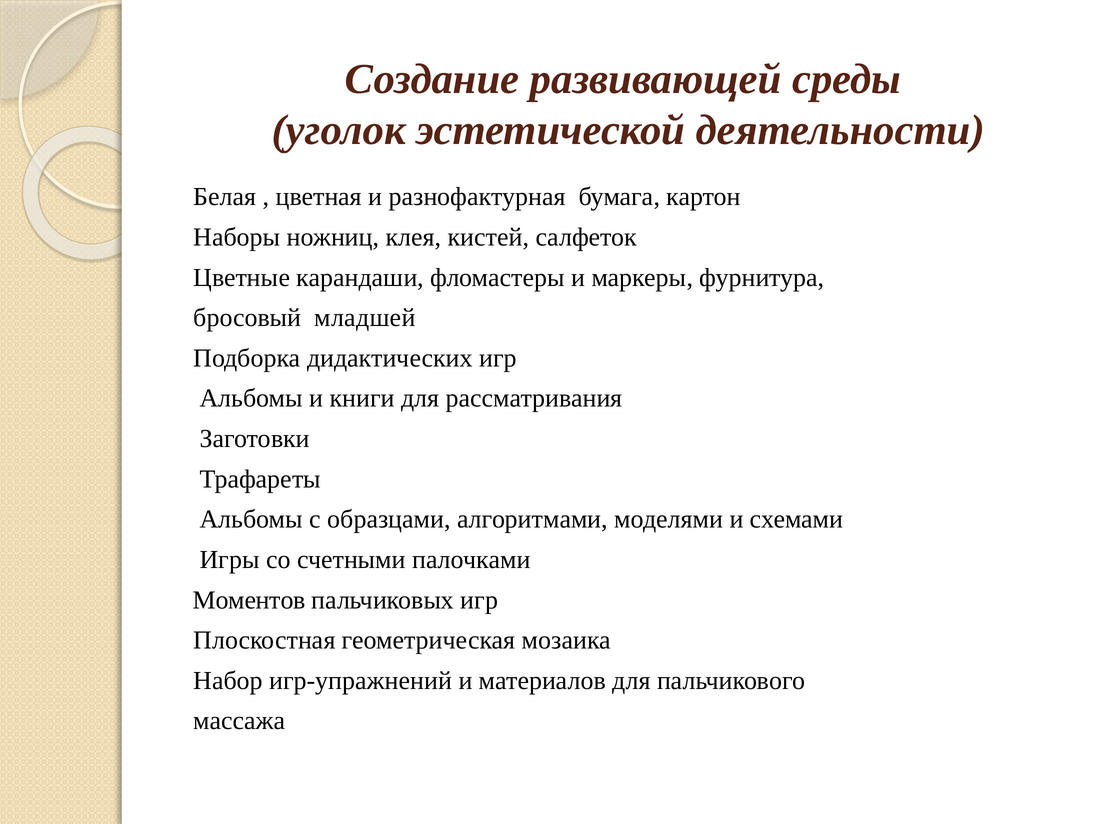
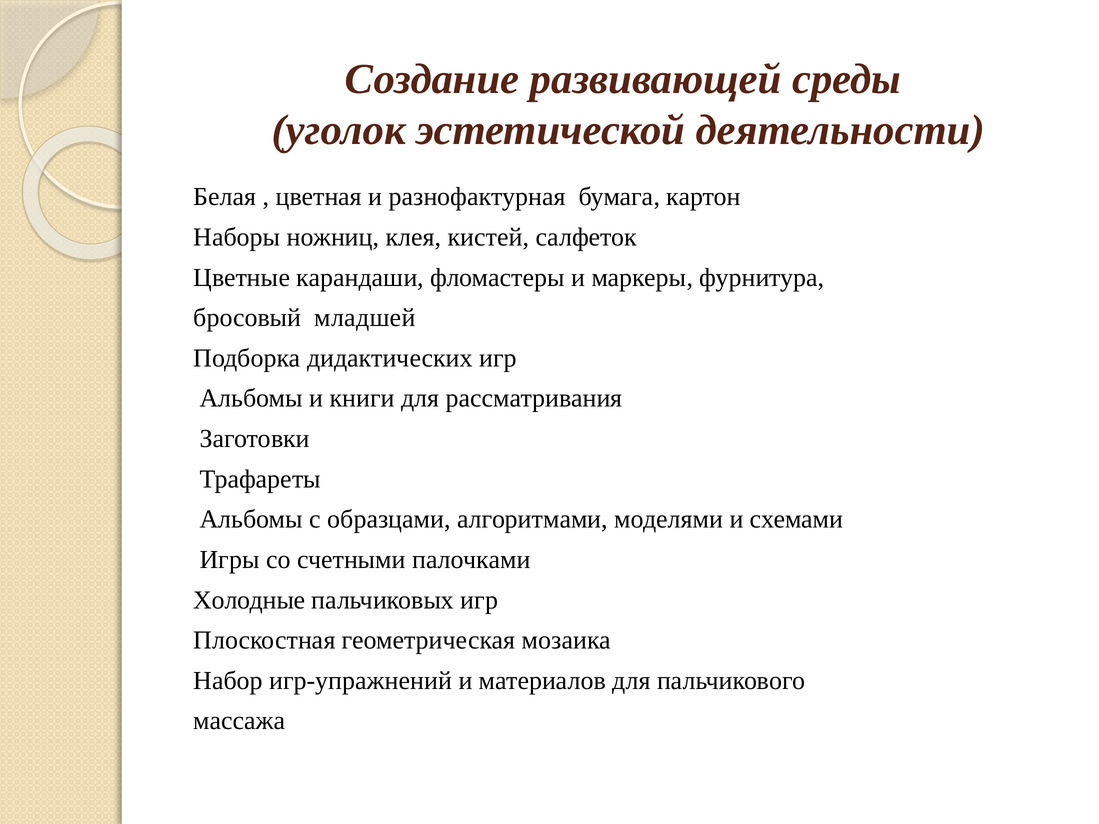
Моментов: Моментов -> Холодные
